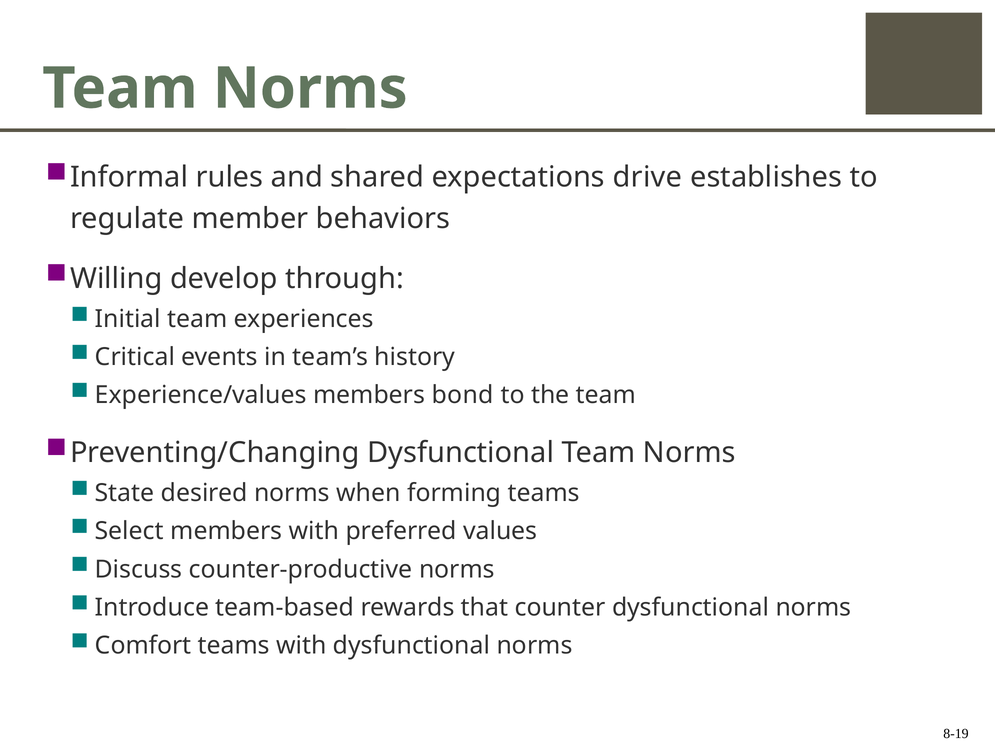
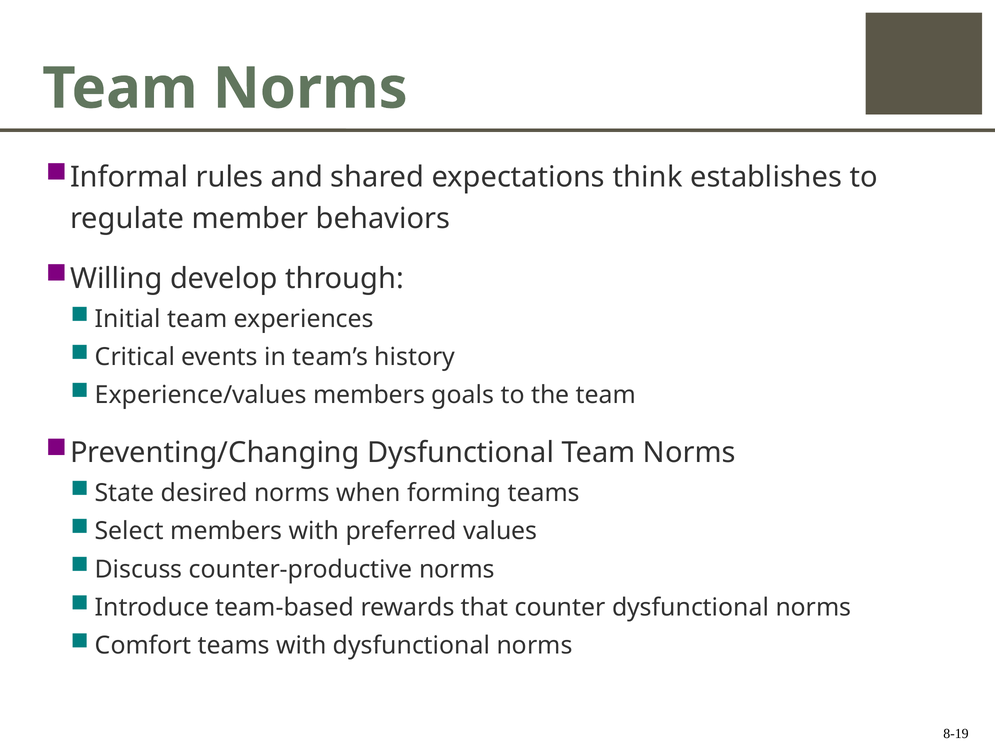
drive: drive -> think
bond: bond -> goals
